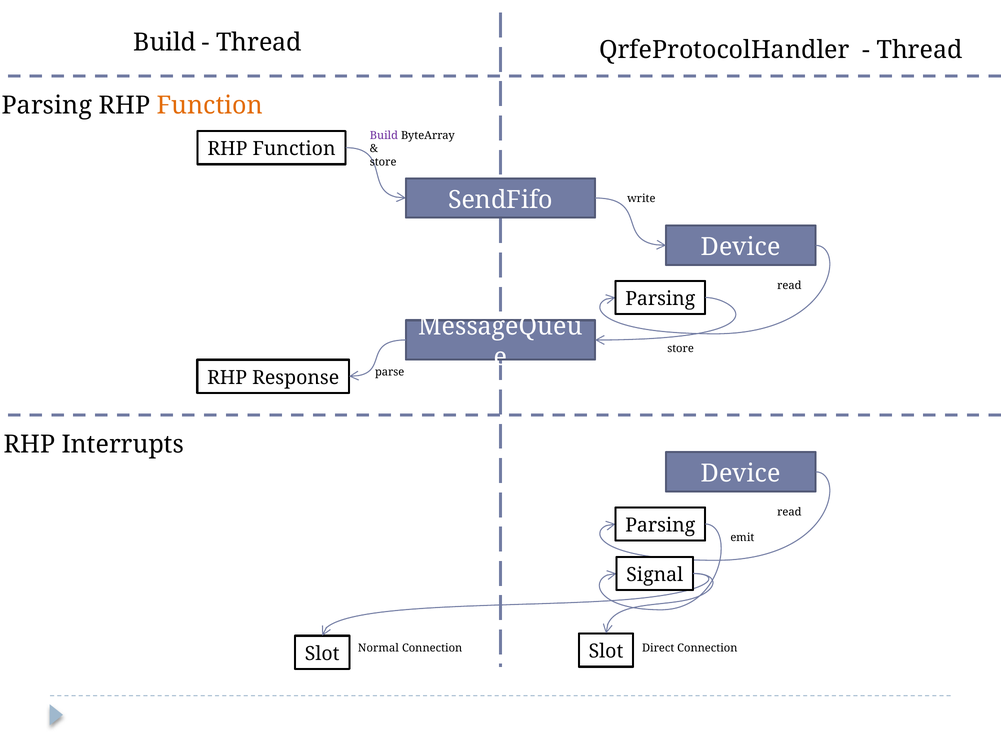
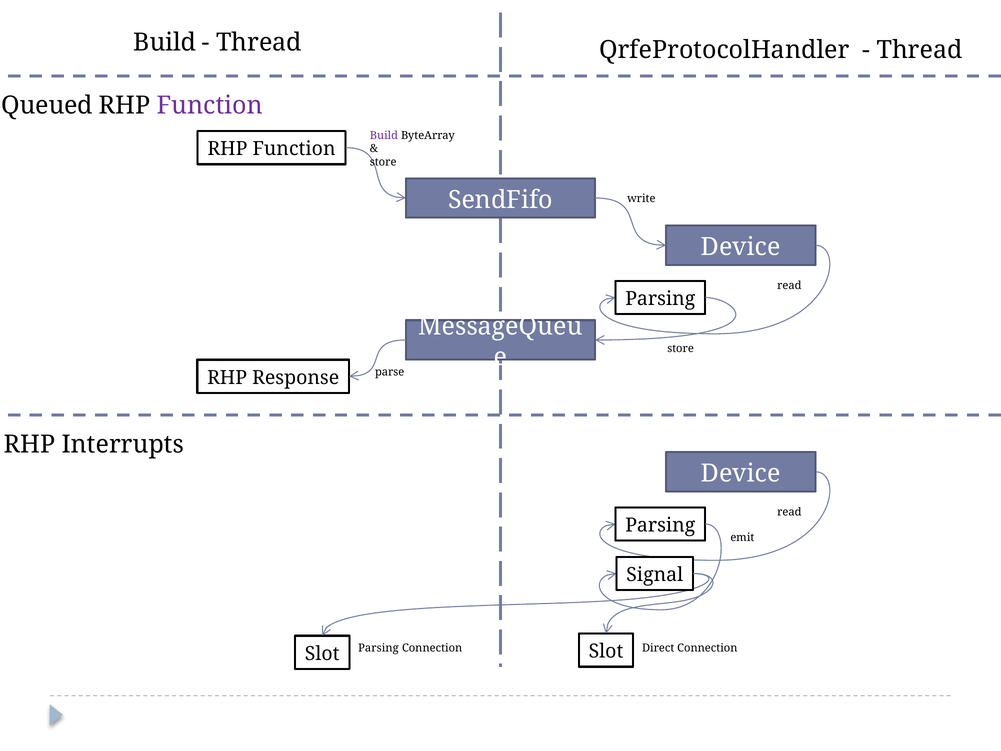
Parsing at (47, 105): Parsing -> Queued
Function at (210, 105) colour: orange -> purple
Slot Normal: Normal -> Parsing
